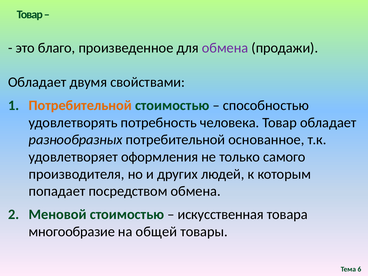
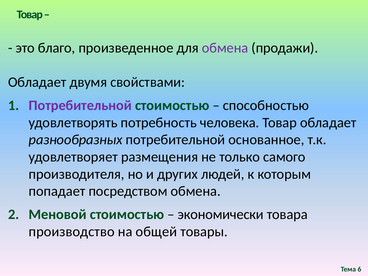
Потребительной at (80, 105) colour: orange -> purple
оформления: оформления -> размещения
искусственная: искусственная -> экономически
многообразие: многообразие -> производство
